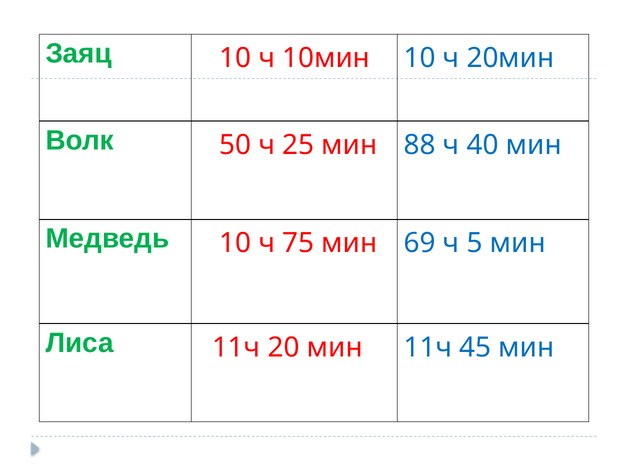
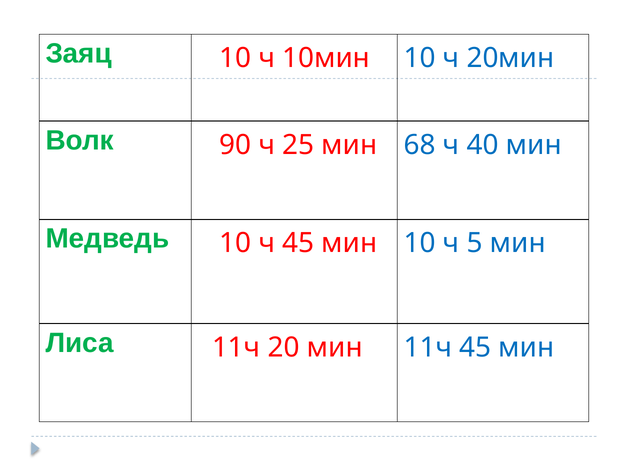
50: 50 -> 90
88: 88 -> 68
ч 75: 75 -> 45
мин 69: 69 -> 10
